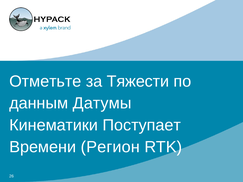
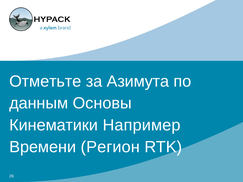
Тяжести: Тяжести -> Азимута
Датумы: Датумы -> Основы
Поступает: Поступает -> Например
